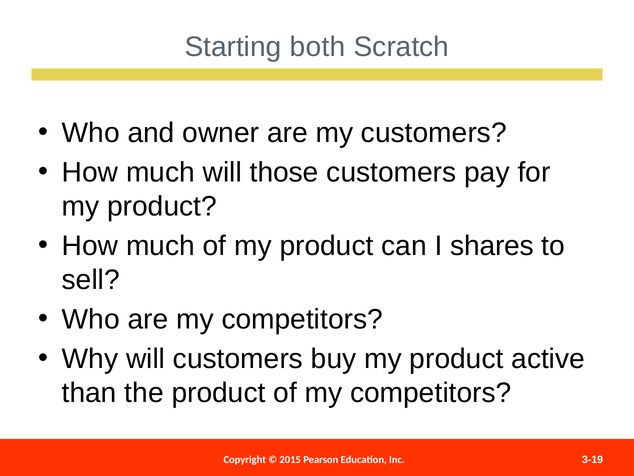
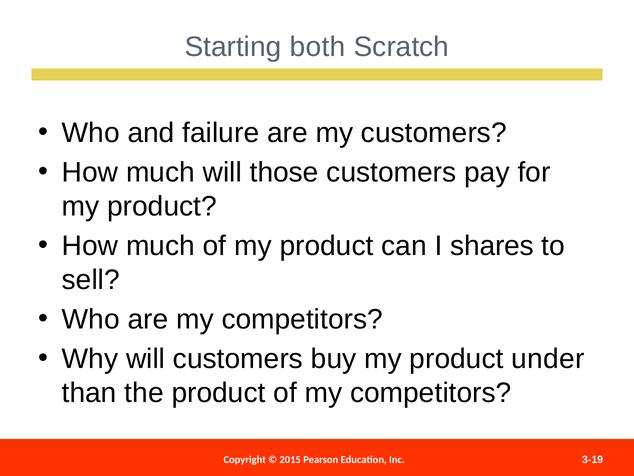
owner: owner -> failure
active: active -> under
